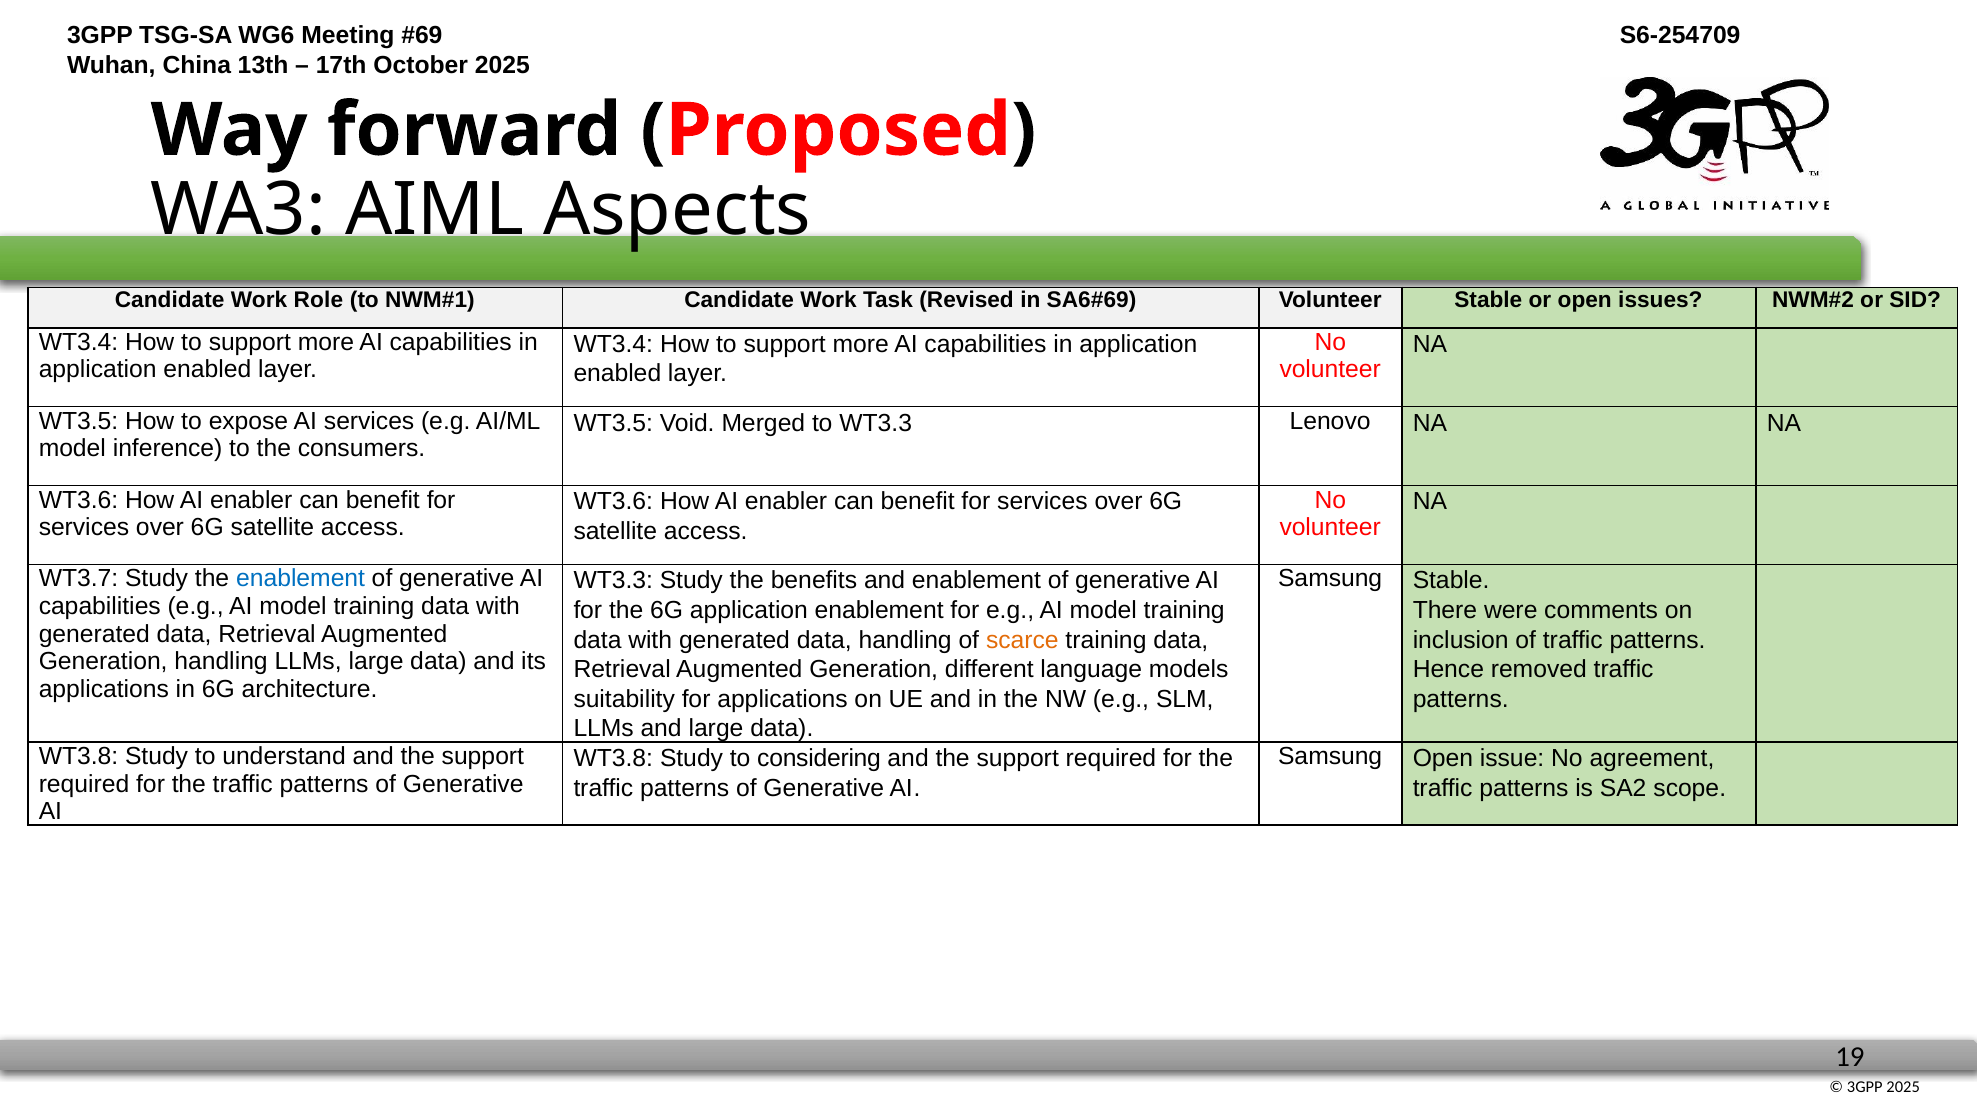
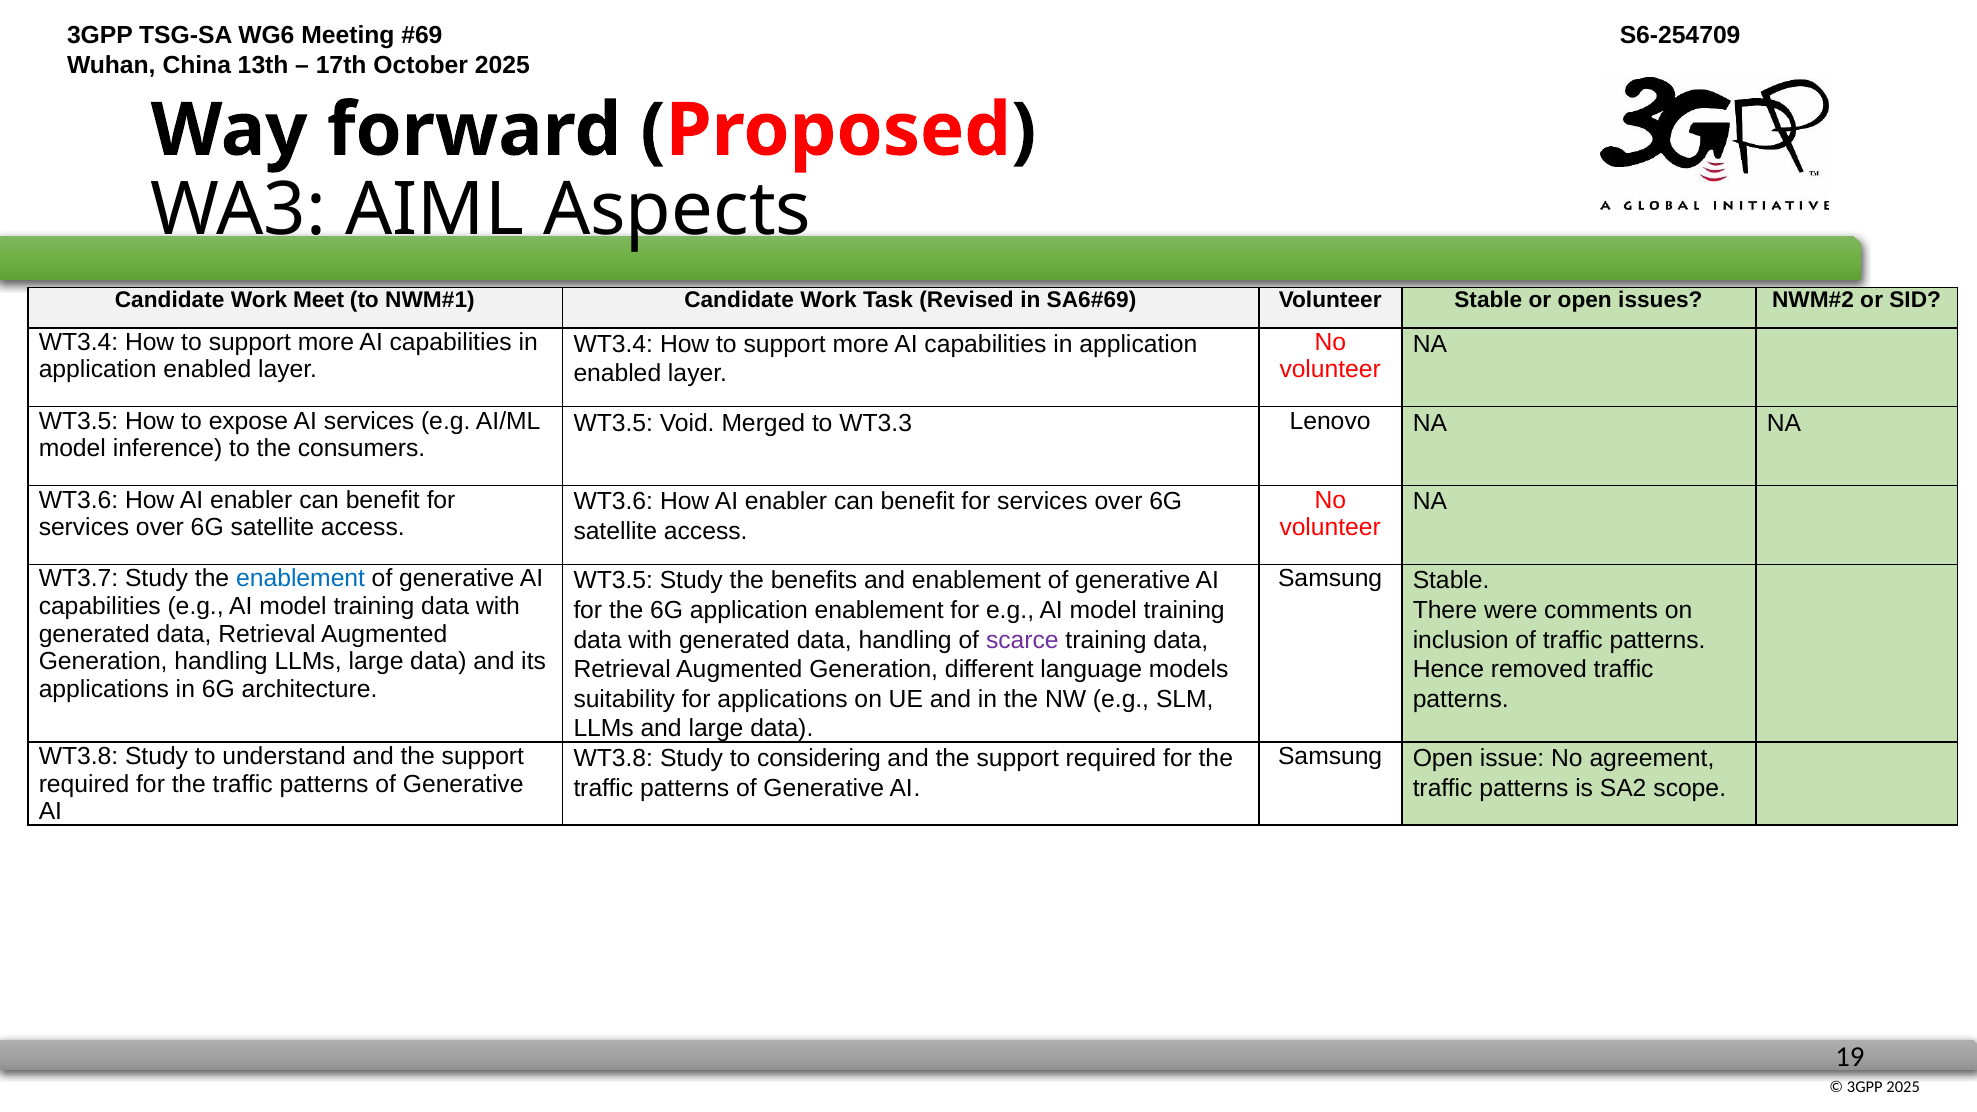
Role: Role -> Meet
WT3.3 at (613, 581): WT3.3 -> WT3.5
scarce colour: orange -> purple
